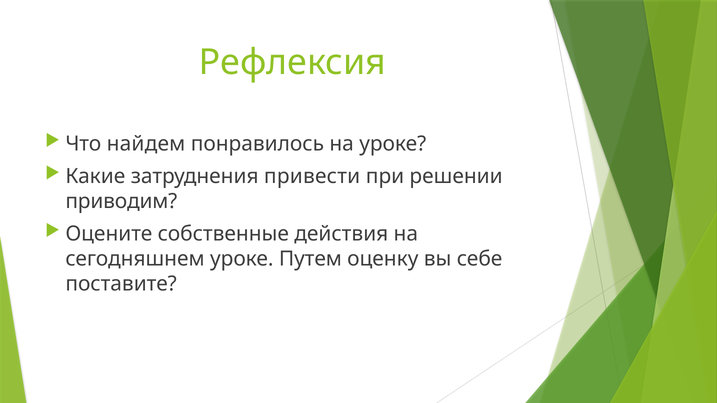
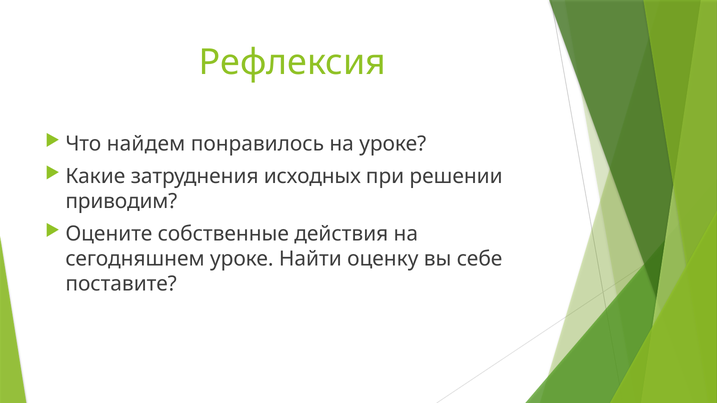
привести: привести -> исходных
Путем: Путем -> Найти
